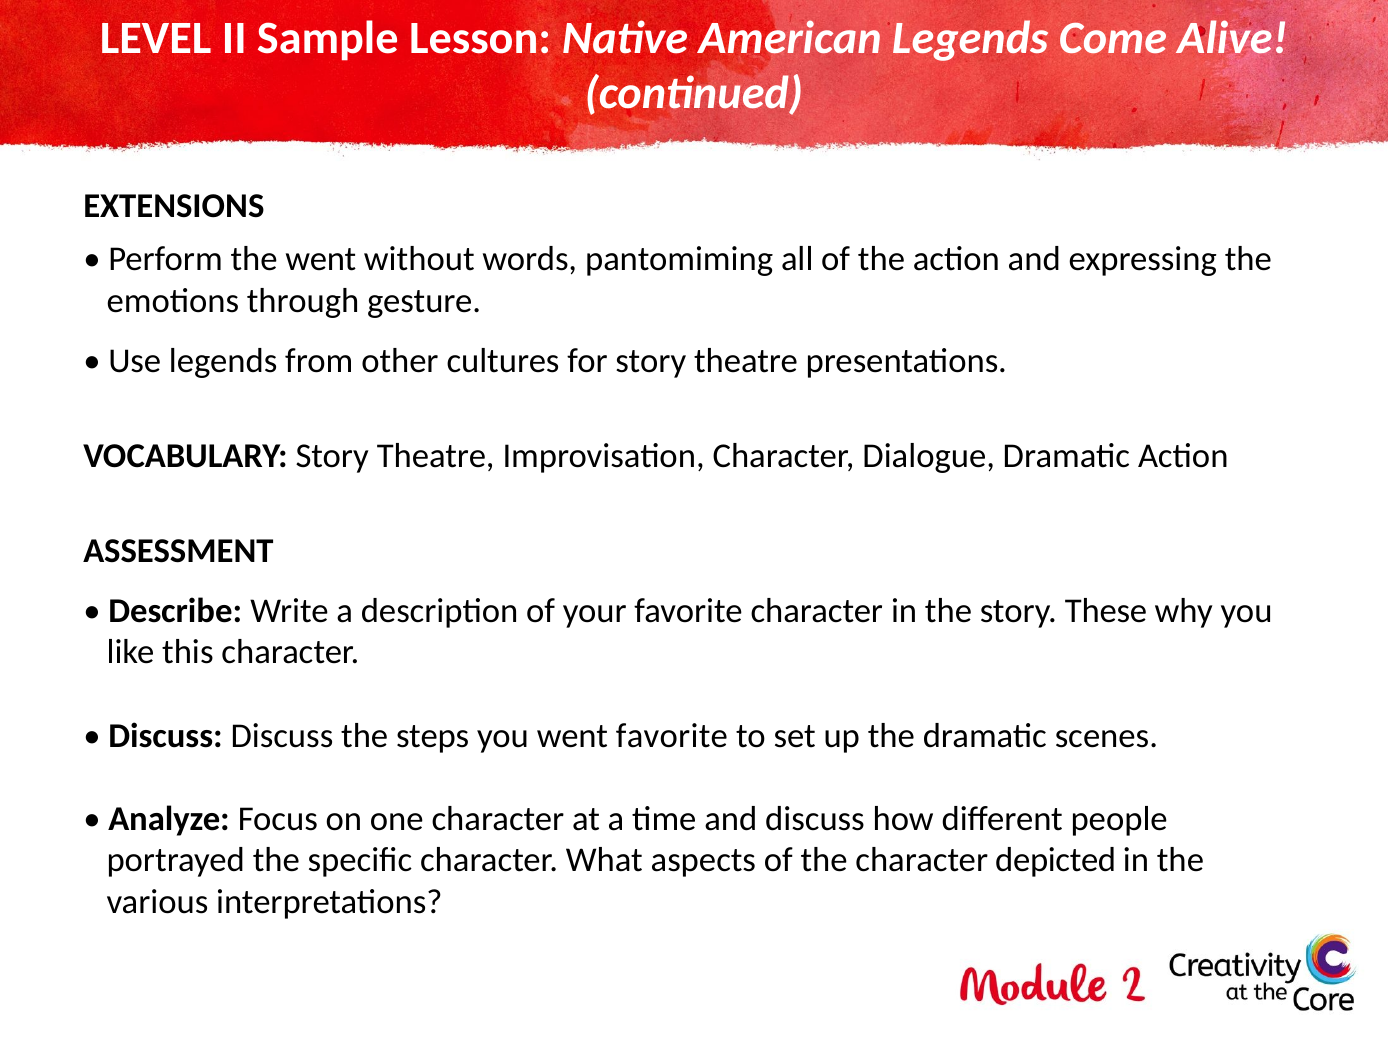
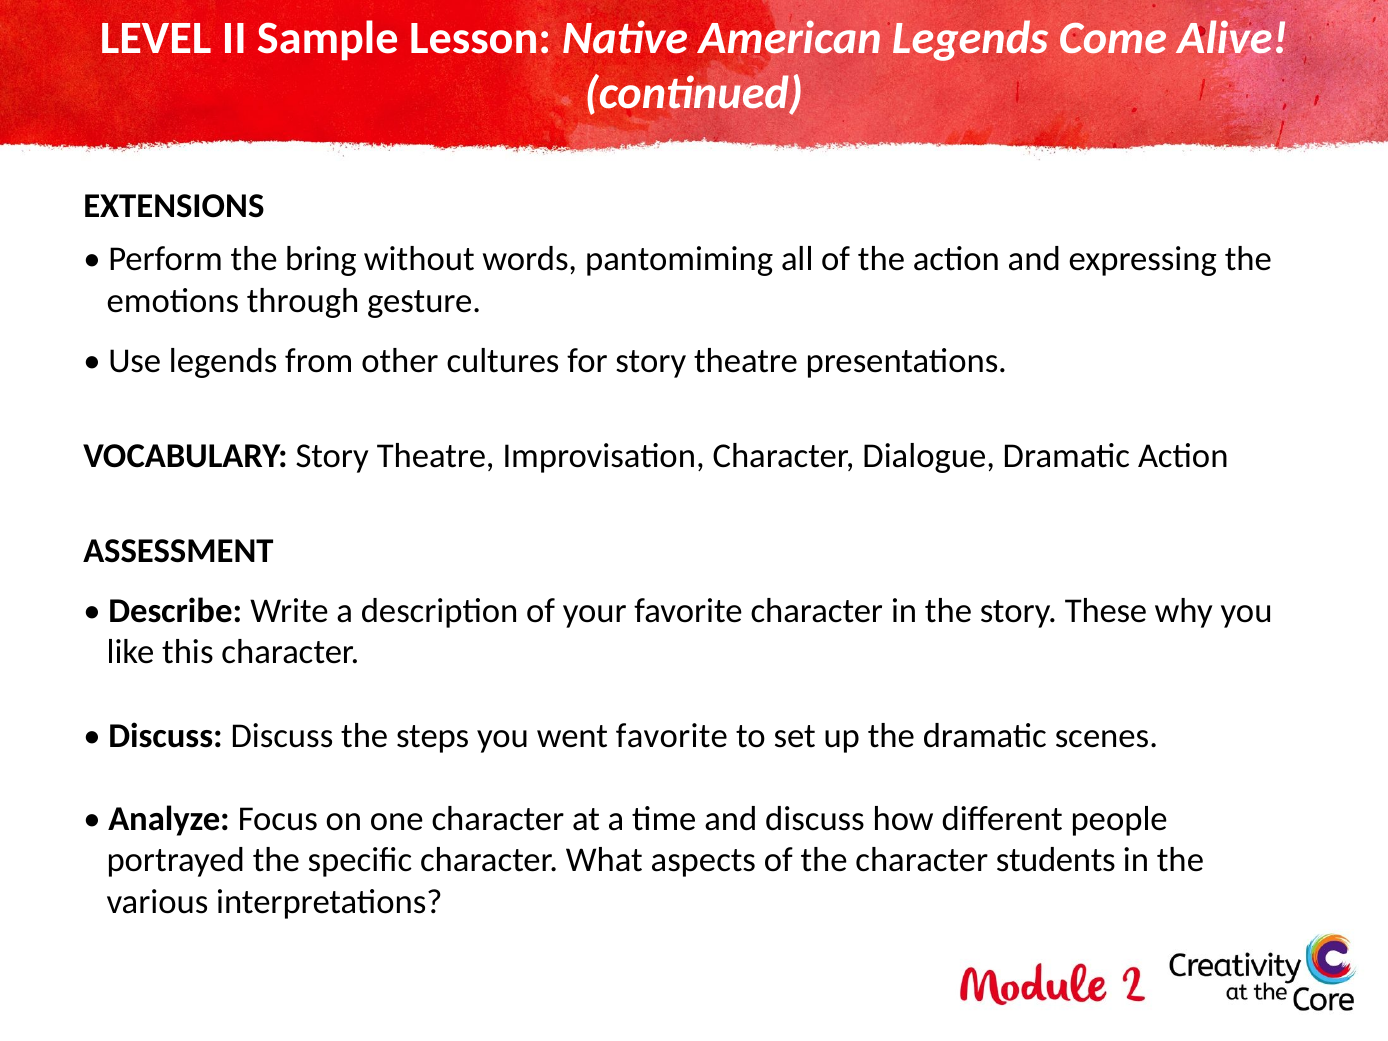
the went: went -> bring
depicted: depicted -> students
